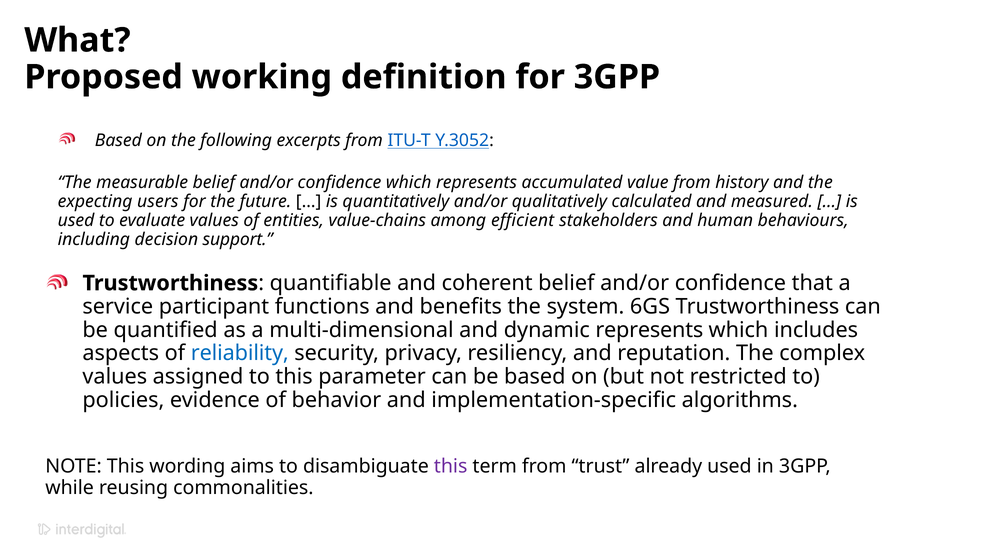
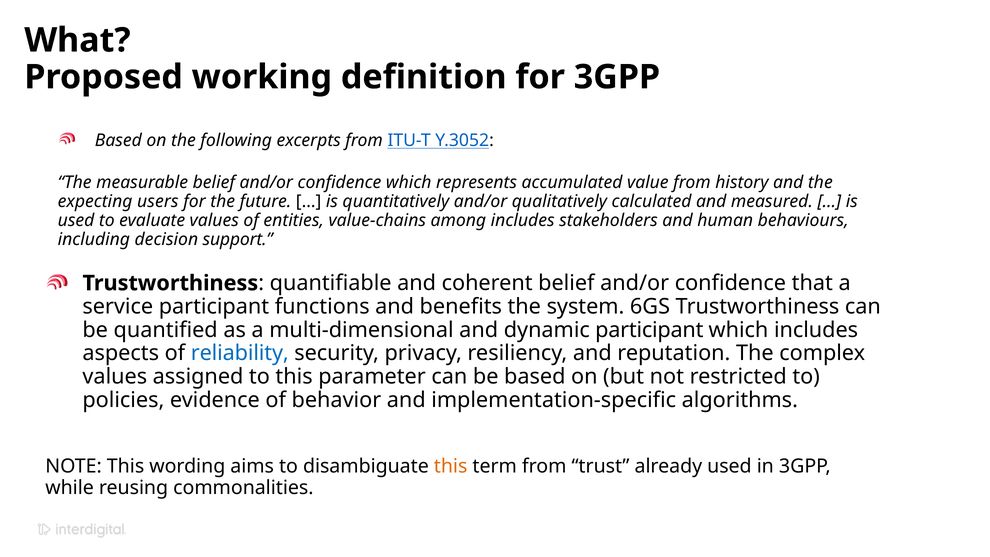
among efficient: efficient -> includes
dynamic represents: represents -> participant
this at (451, 466) colour: purple -> orange
